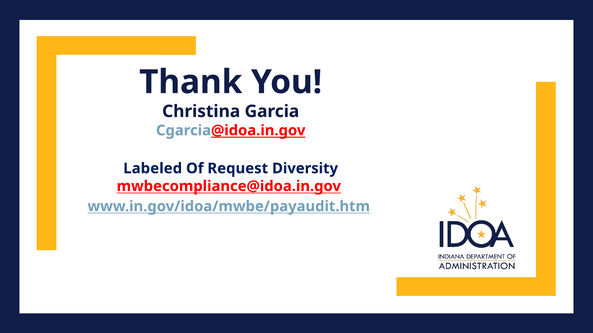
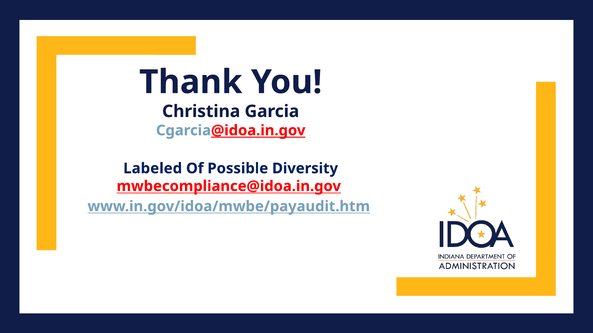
Request: Request -> Possible
